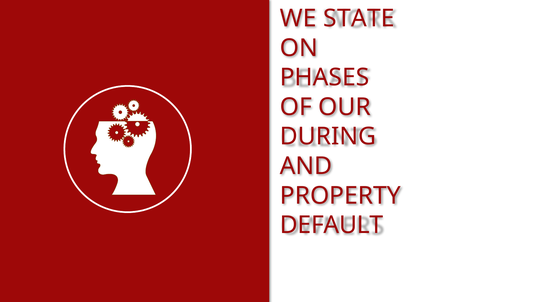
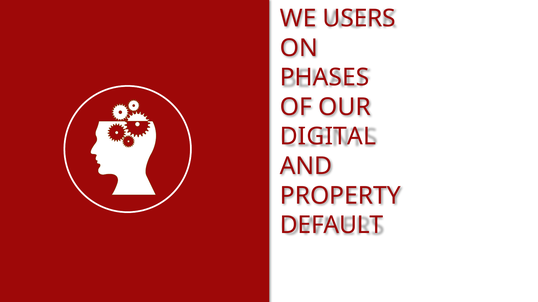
STATE: STATE -> USERS
DURING: DURING -> DIGITAL
